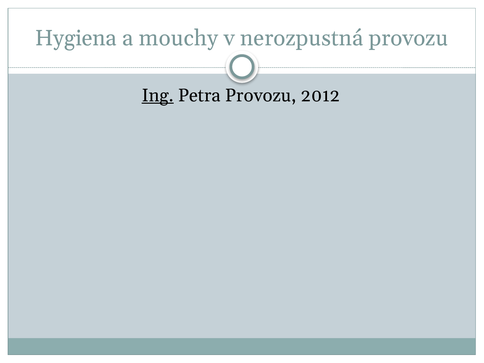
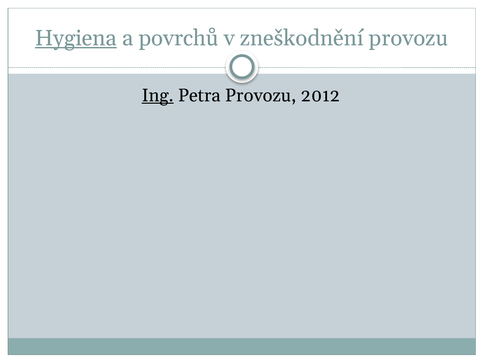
Hygiena underline: none -> present
mouchy: mouchy -> povrchů
nerozpustná: nerozpustná -> zneškodnění
